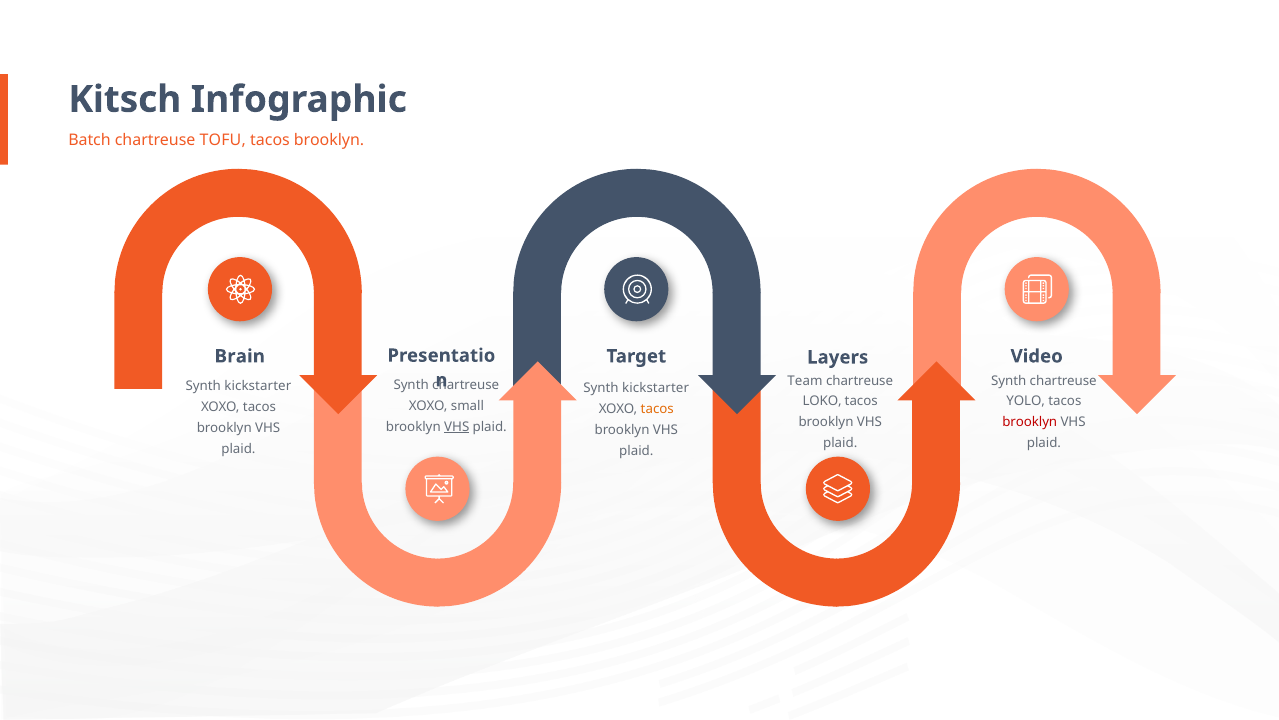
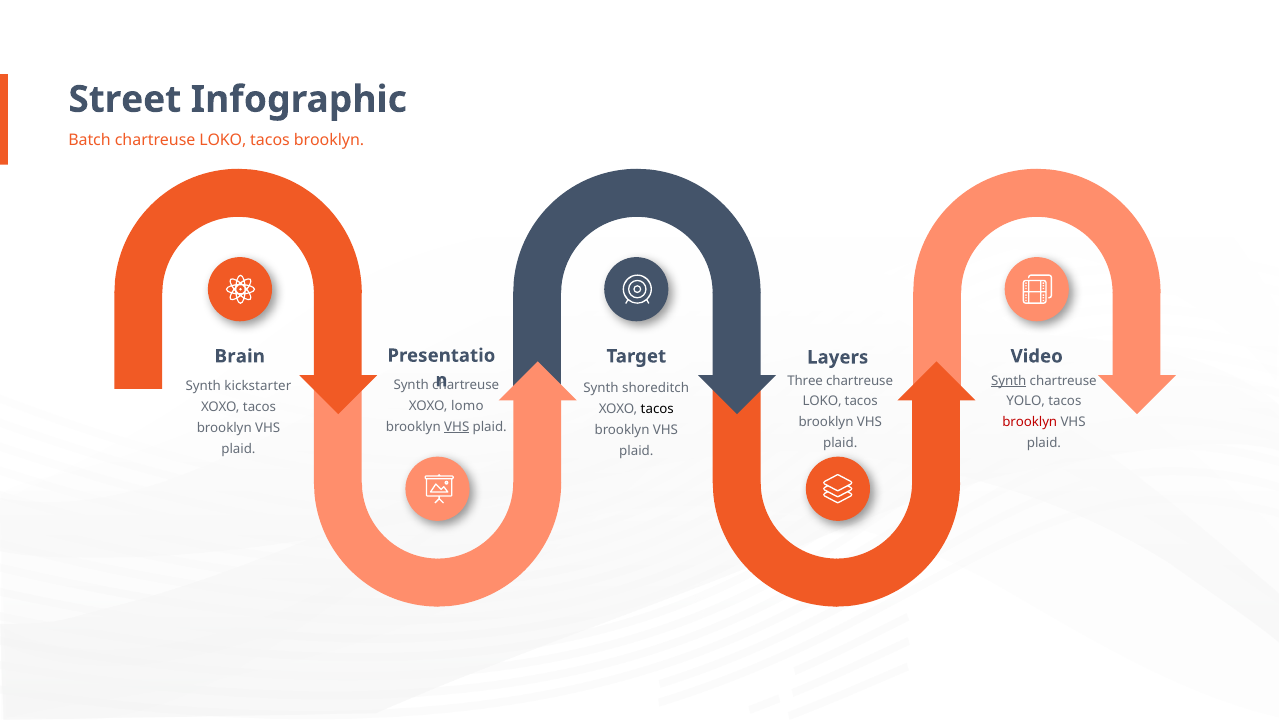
Kitsch: Kitsch -> Street
TOFU at (223, 140): TOFU -> LOKO
Team: Team -> Three
Synth at (1009, 380) underline: none -> present
kickstarter at (656, 388): kickstarter -> shoreditch
small: small -> lomo
tacos at (657, 409) colour: orange -> black
